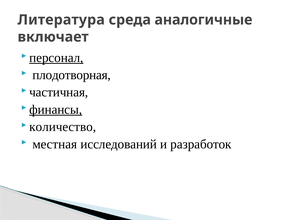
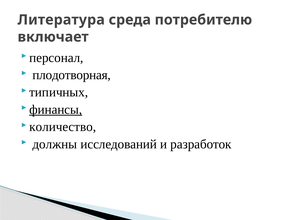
аналогичные: аналогичные -> потребителю
персонал underline: present -> none
частичная: частичная -> типичных
местная: местная -> должны
